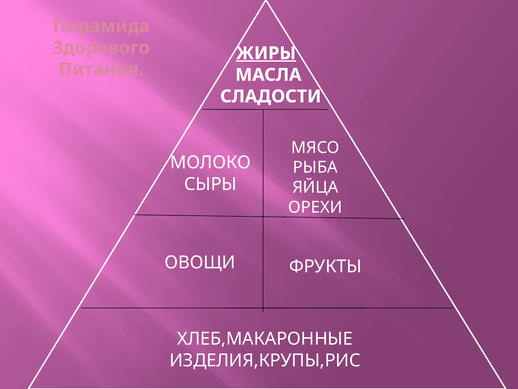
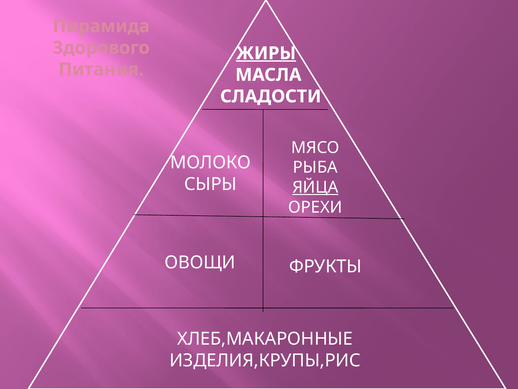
ЯЙЦА underline: none -> present
